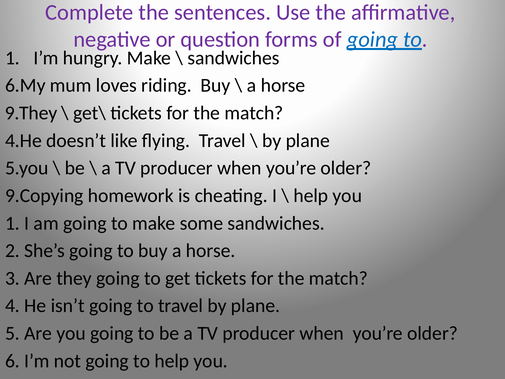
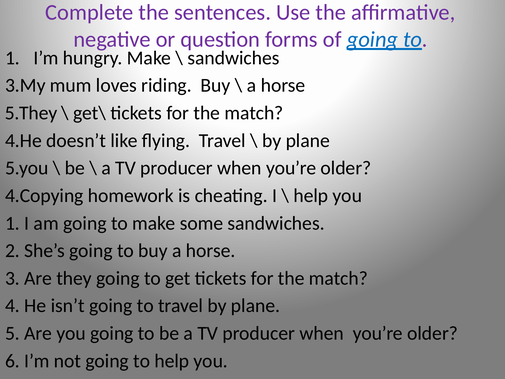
6.My: 6.My -> 3.My
9.They: 9.They -> 5.They
9.Copying: 9.Copying -> 4.Copying
